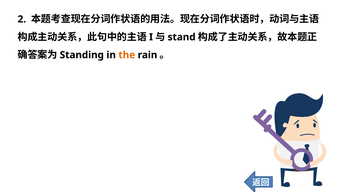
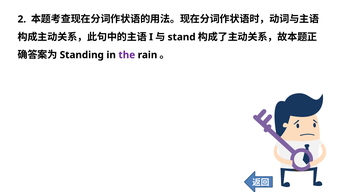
the colour: orange -> purple
